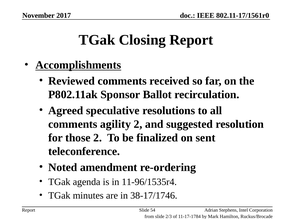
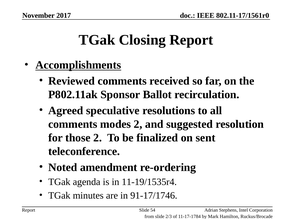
agility: agility -> modes
11-96/1535r4: 11-96/1535r4 -> 11-19/1535r4
38-17/1746: 38-17/1746 -> 91-17/1746
